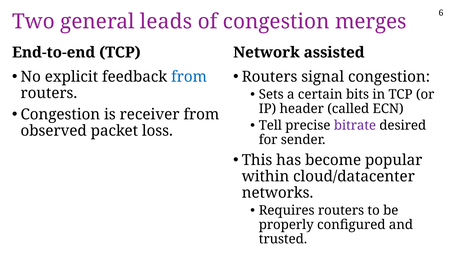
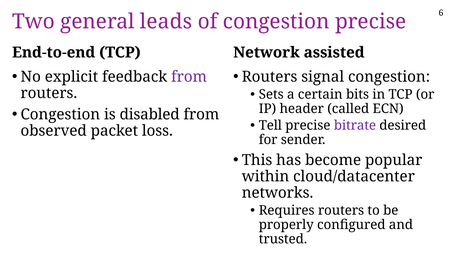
congestion merges: merges -> precise
from at (189, 77) colour: blue -> purple
receiver: receiver -> disabled
